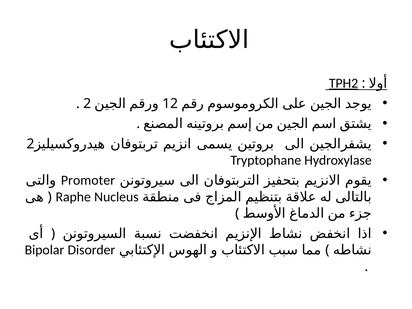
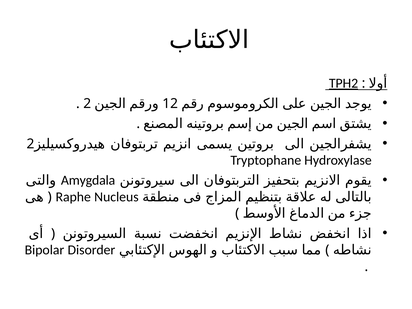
Promoter: Promoter -> Amygdala
